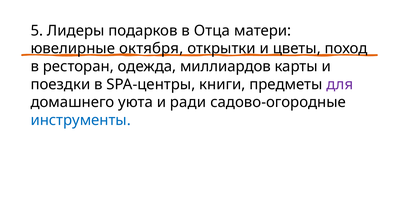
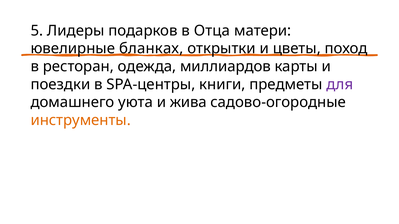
октября: октября -> бланках
ради: ради -> жива
инструменты colour: blue -> orange
